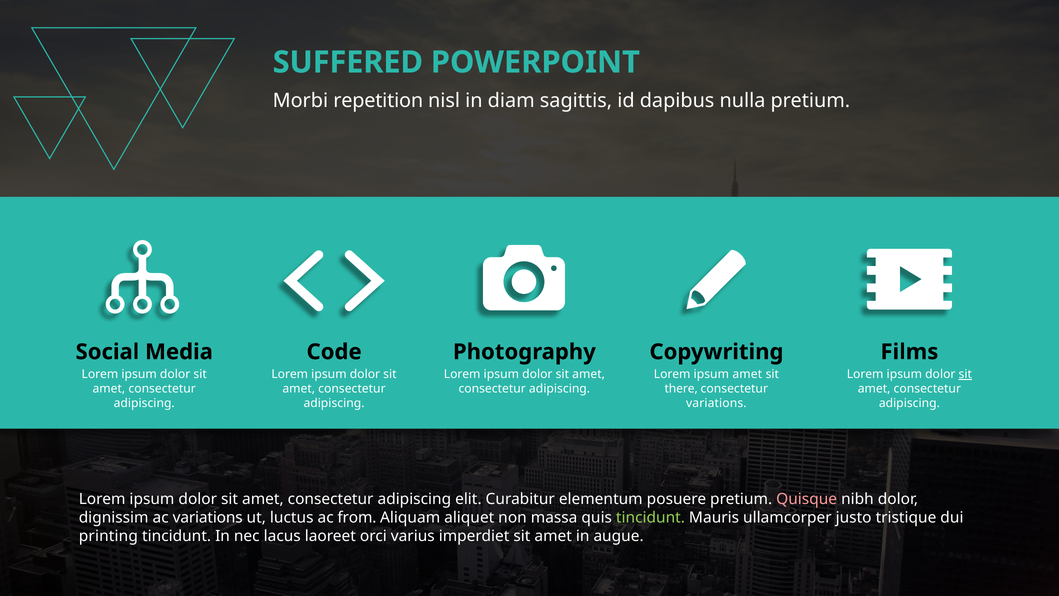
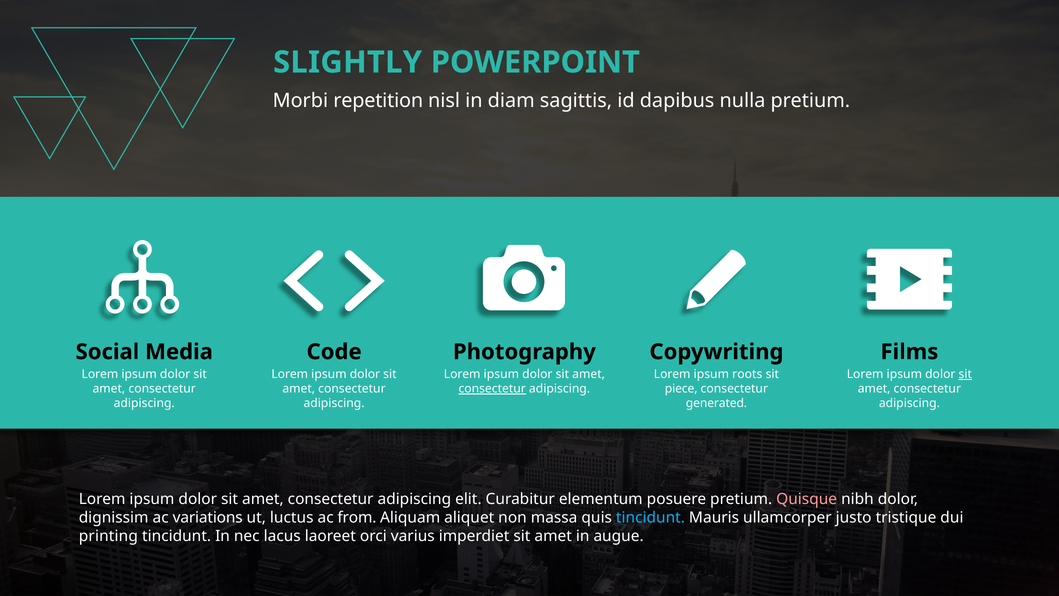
SUFFERED: SUFFERED -> SLIGHTLY
ipsum amet: amet -> roots
consectetur at (492, 389) underline: none -> present
there: there -> piece
variations at (716, 403): variations -> generated
tincidunt at (650, 517) colour: light green -> light blue
